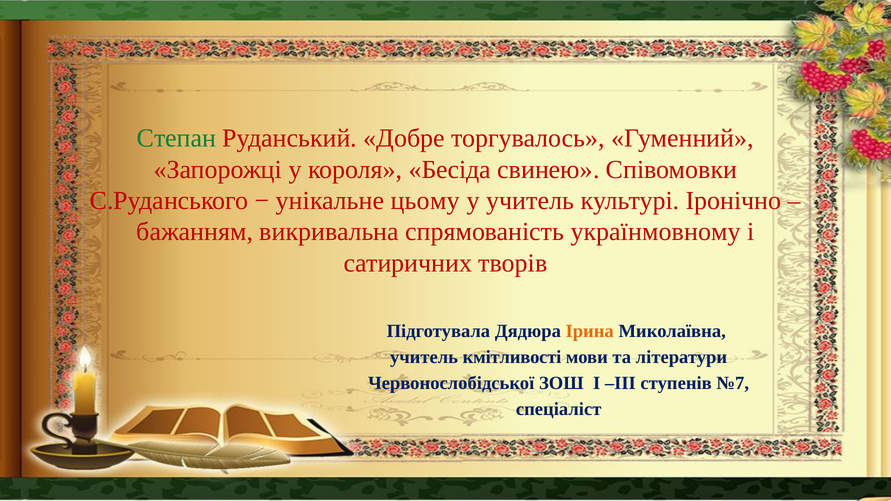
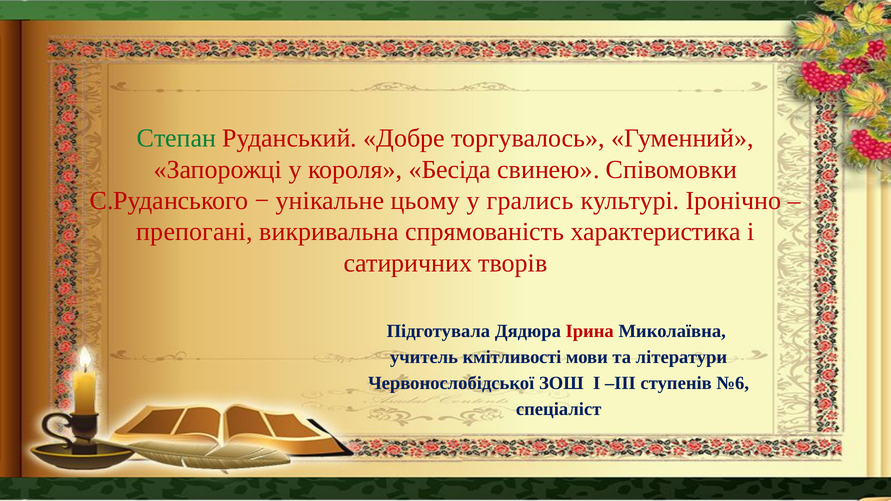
у учитель: учитель -> грались
бажанням: бажанням -> препогані
українмовному: українмовному -> характеристика
Ірина colour: orange -> red
№7: №7 -> №6
